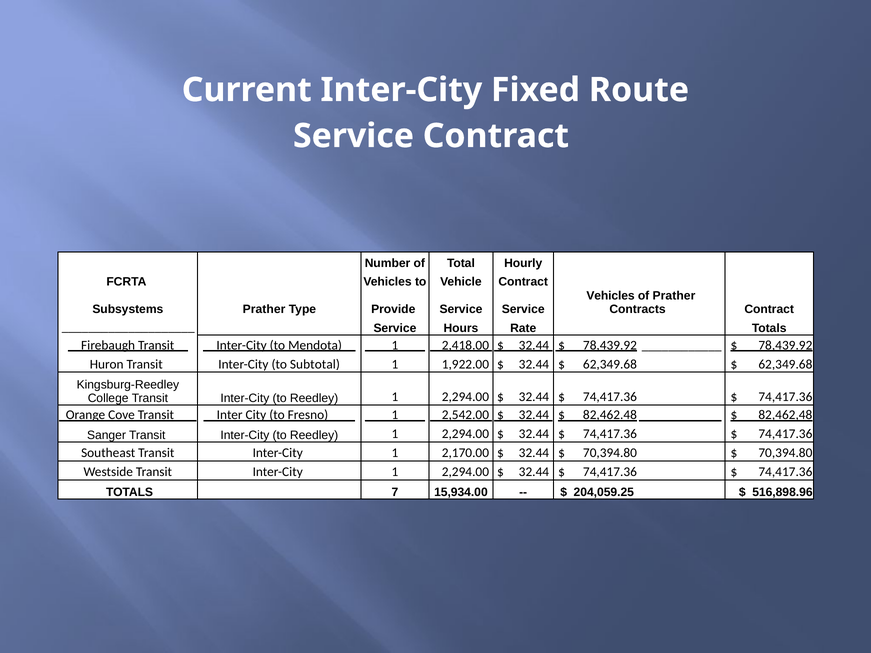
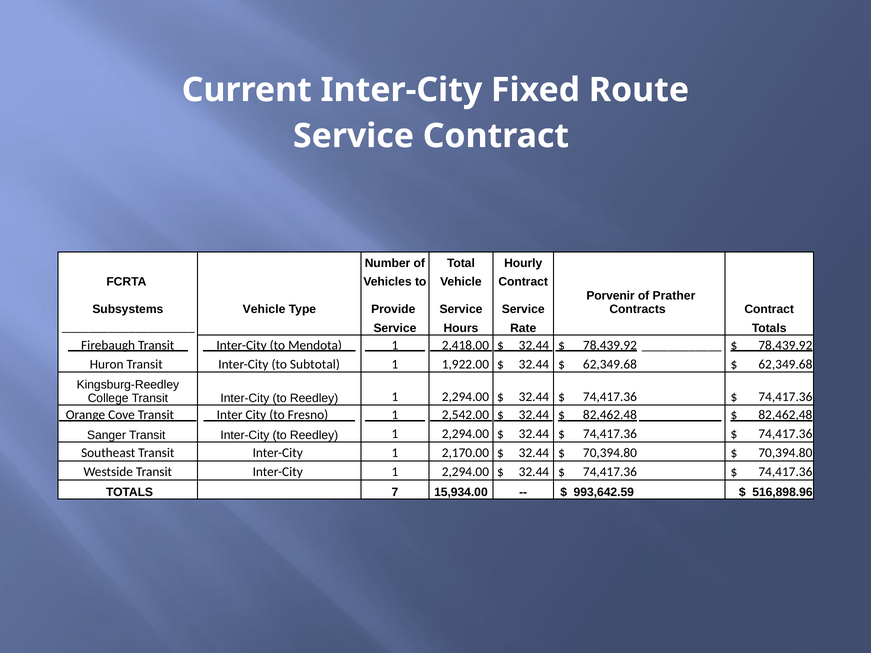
Vehicles at (610, 296): Vehicles -> Porvenir
Subsystems Prather: Prather -> Vehicle
204,059.25: 204,059.25 -> 993,642.59
